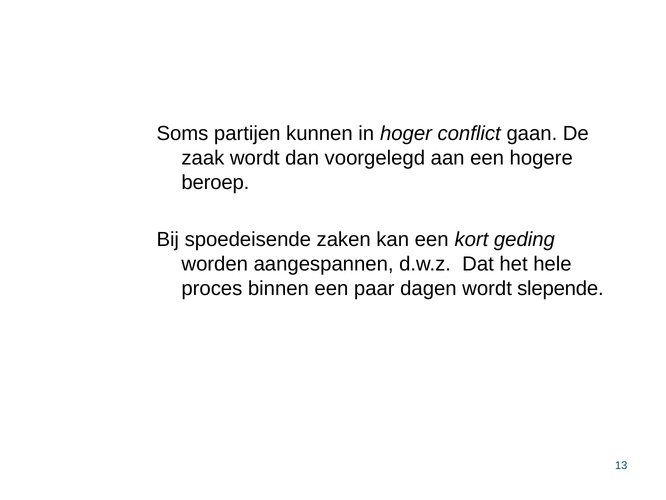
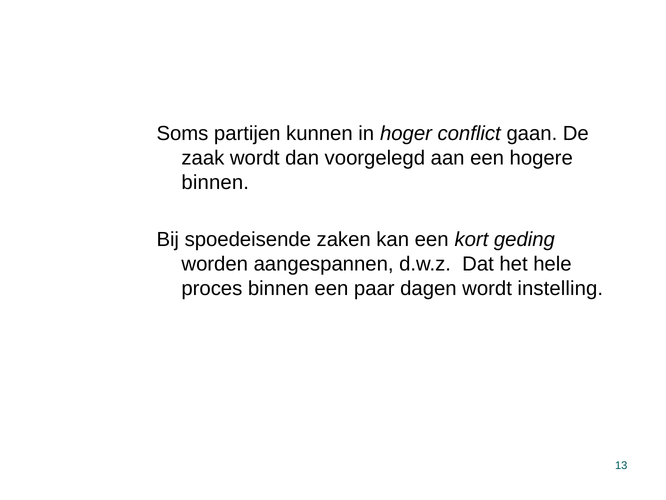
beroep at (215, 182): beroep -> binnen
slepende: slepende -> instelling
